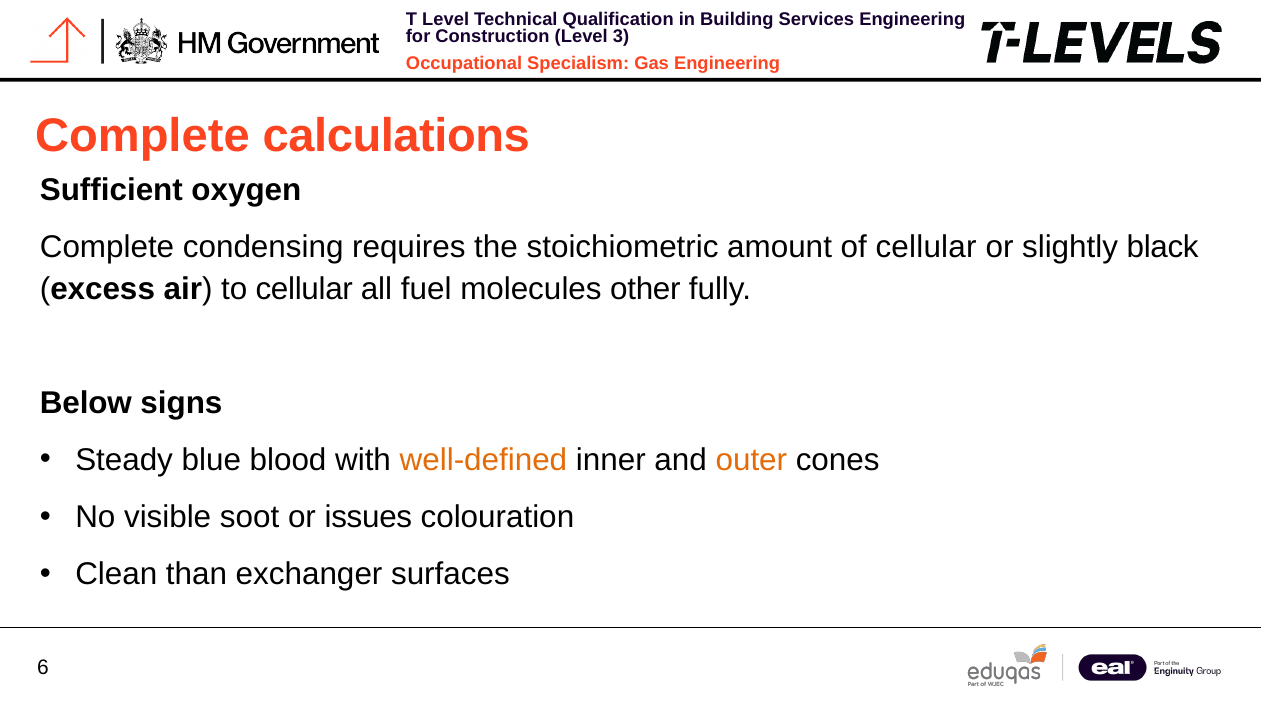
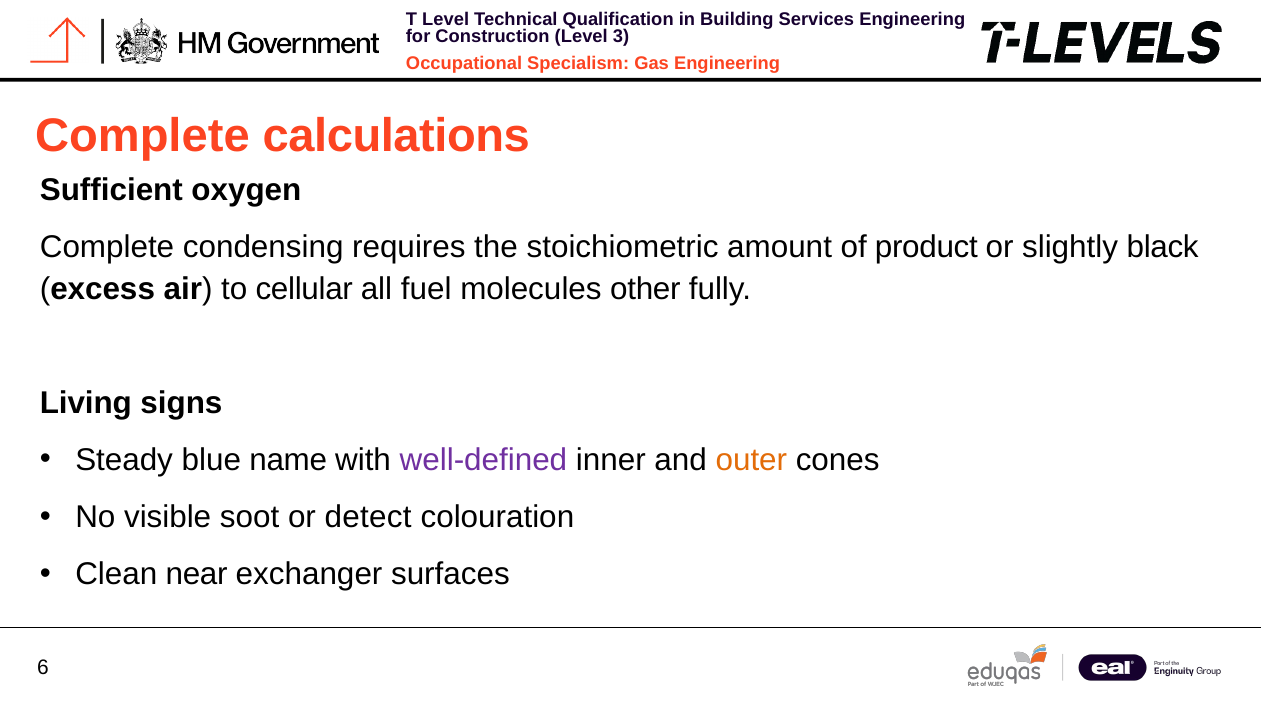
of cellular: cellular -> product
Below: Below -> Living
blood: blood -> name
well-defined colour: orange -> purple
issues: issues -> detect
than: than -> near
